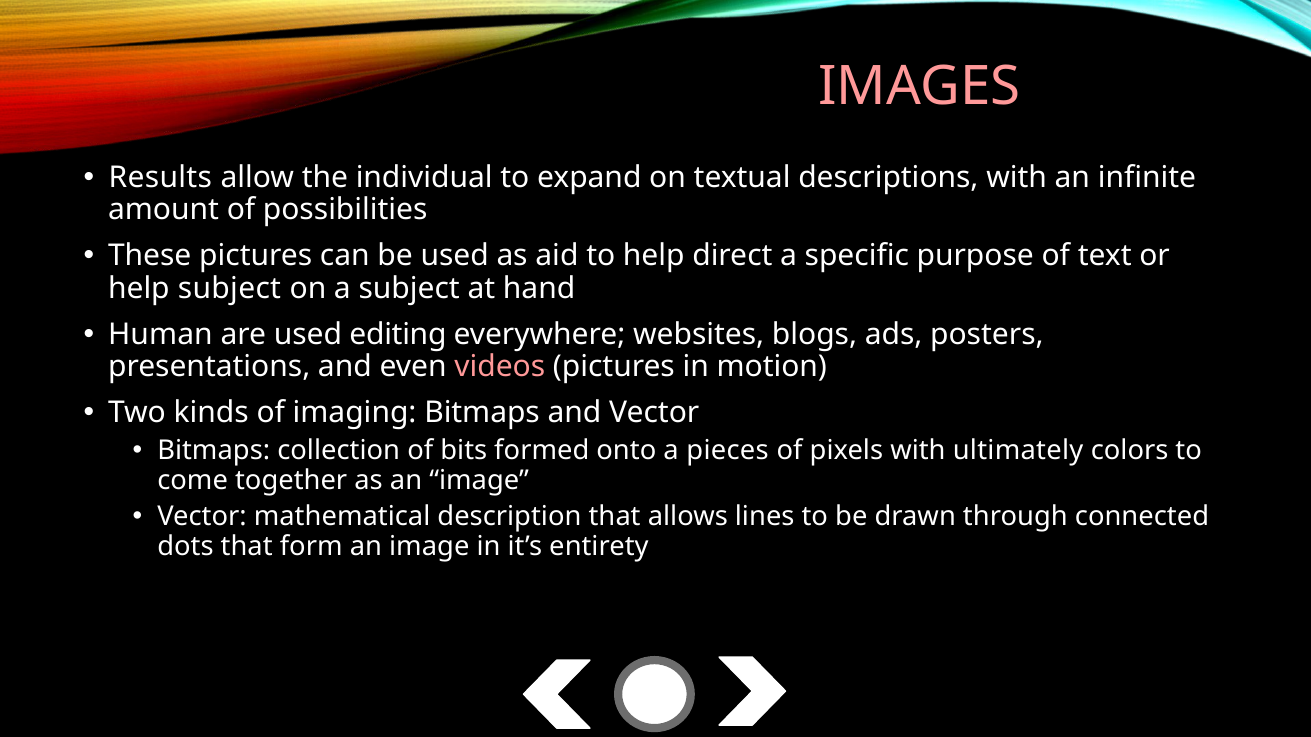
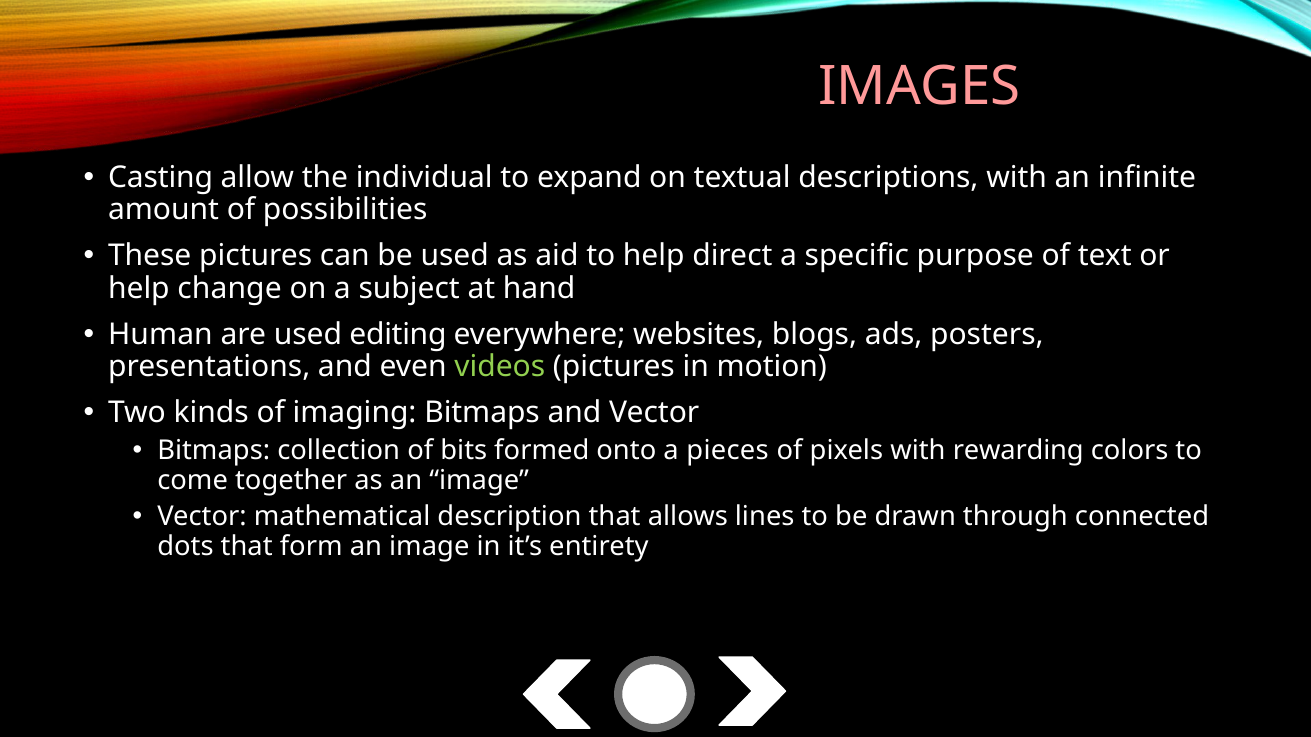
Results: Results -> Casting
help subject: subject -> change
videos colour: pink -> light green
ultimately: ultimately -> rewarding
